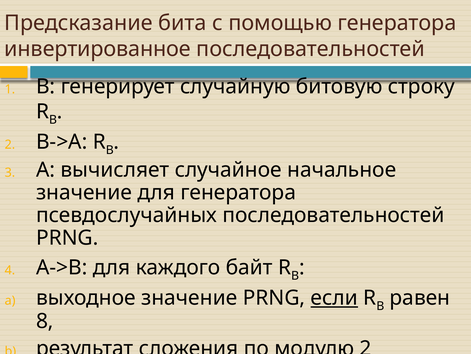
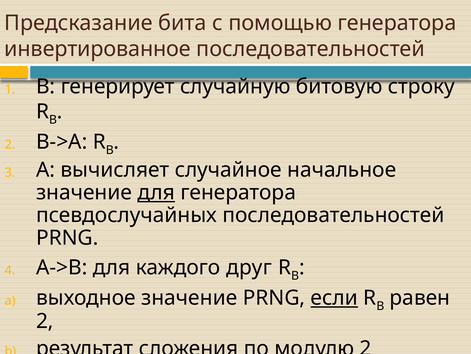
для at (156, 192) underline: none -> present
байт: байт -> друг
8 at (45, 321): 8 -> 2
